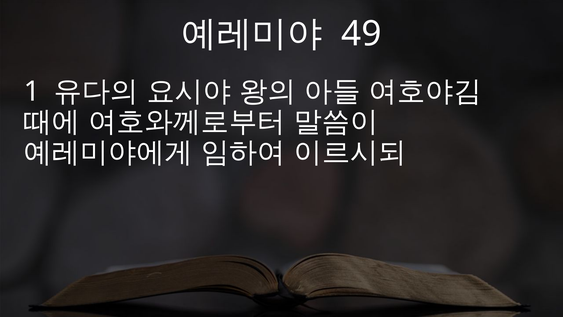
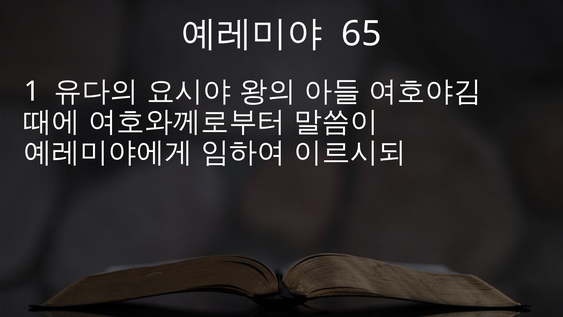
49: 49 -> 65
